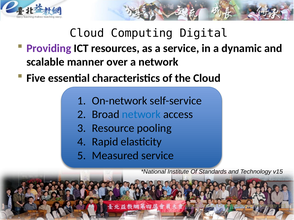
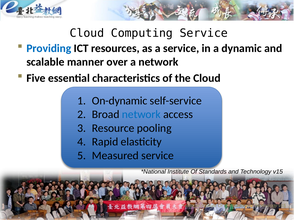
Computing Digital: Digital -> Service
Providing colour: purple -> blue
On-network: On-network -> On-dynamic
